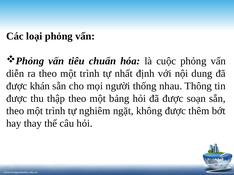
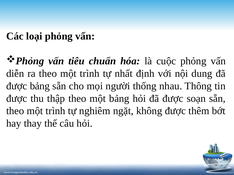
được khán: khán -> bảng
